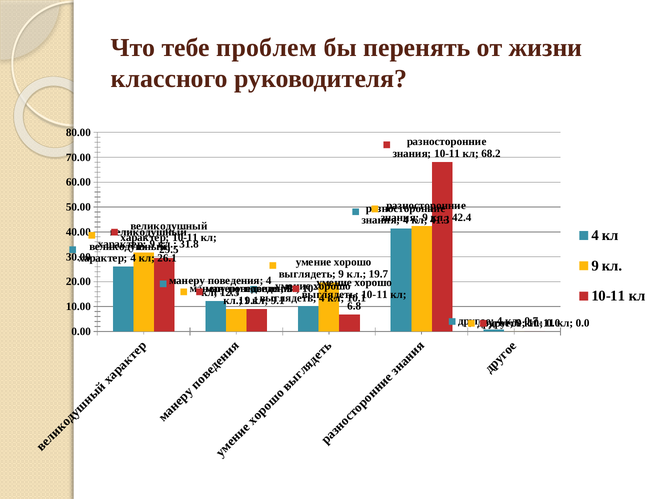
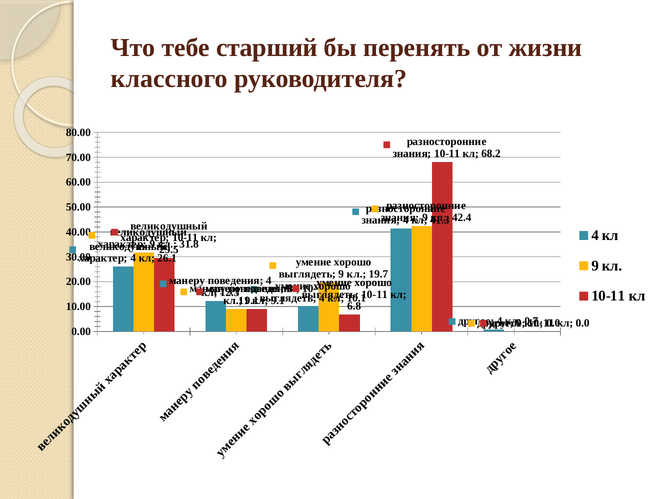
проблем: проблем -> старший
